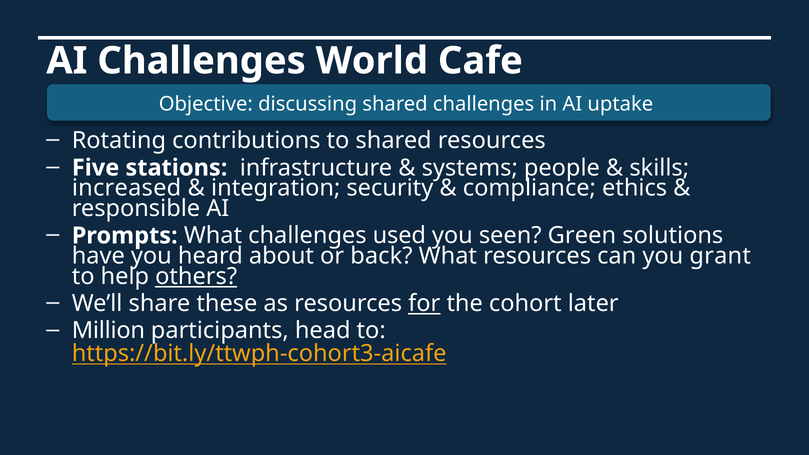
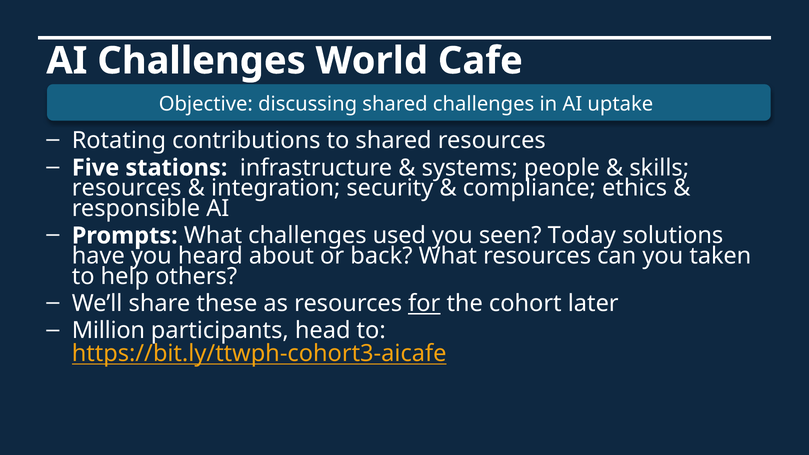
increased at (127, 188): increased -> resources
Green: Green -> Today
grant: grant -> taken
others underline: present -> none
